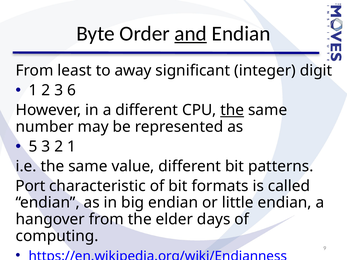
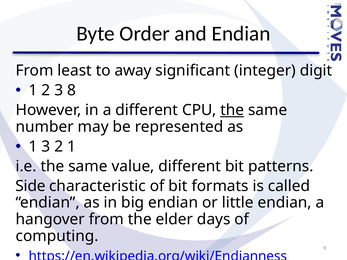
and underline: present -> none
6: 6 -> 8
5 at (33, 147): 5 -> 1
Port: Port -> Side
